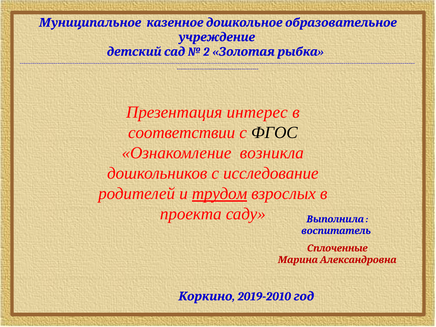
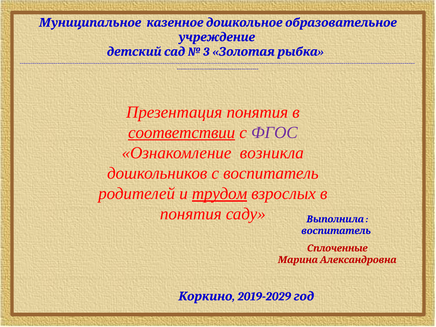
2: 2 -> 3
Презентация интерес: интерес -> понятия
соответствии underline: none -> present
ФГОС colour: black -> purple
с исследование: исследование -> воспитатель
проекта at (191, 214): проекта -> понятия
2019-2010: 2019-2010 -> 2019-2029
